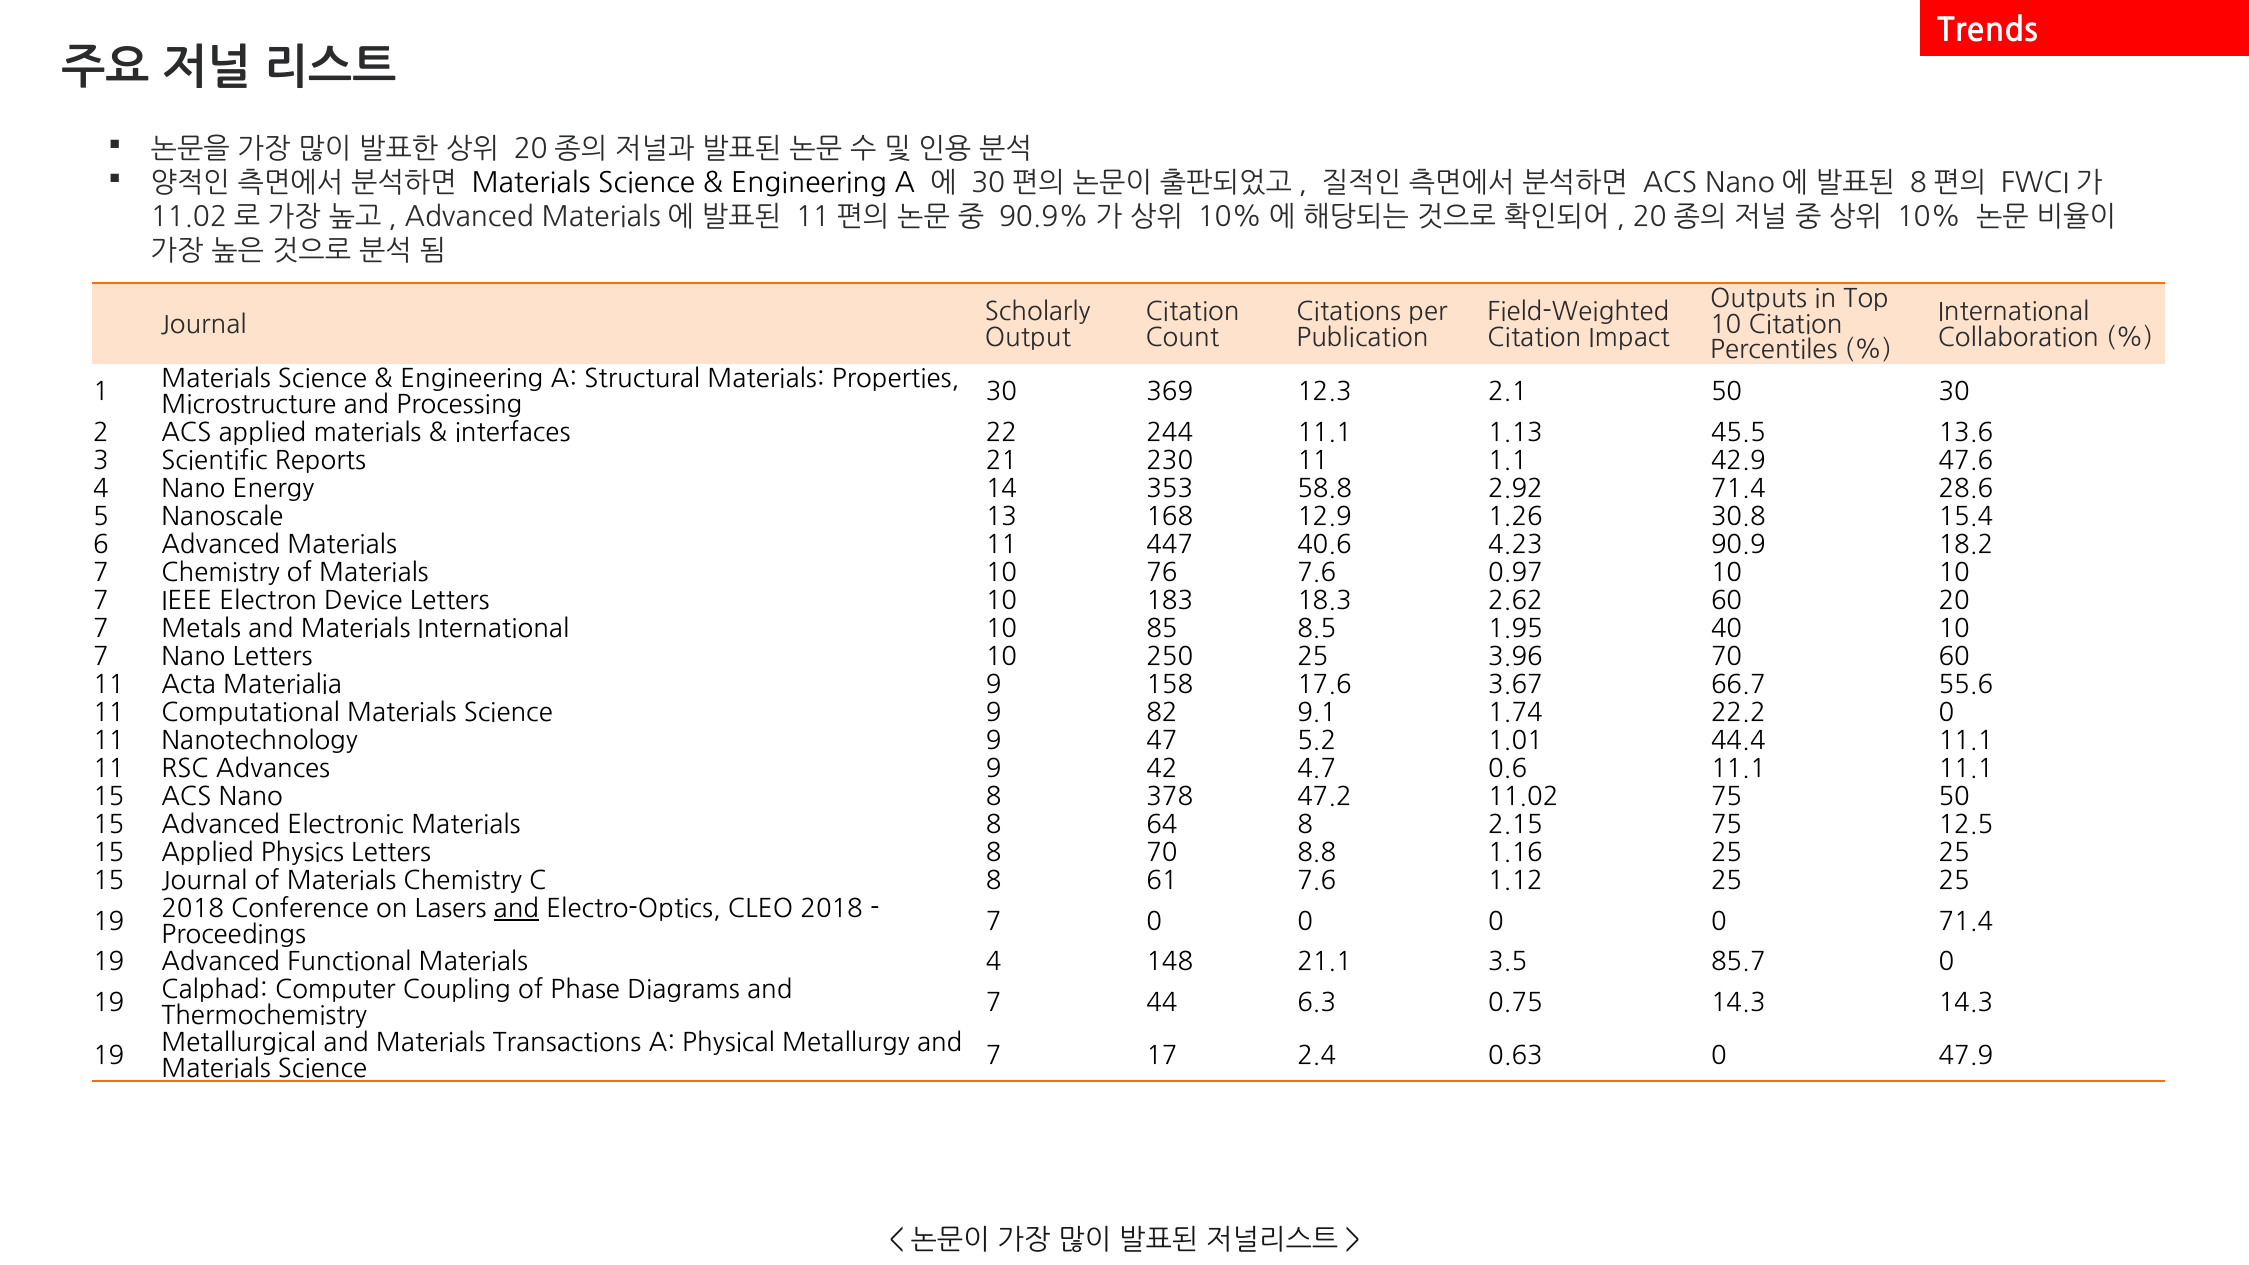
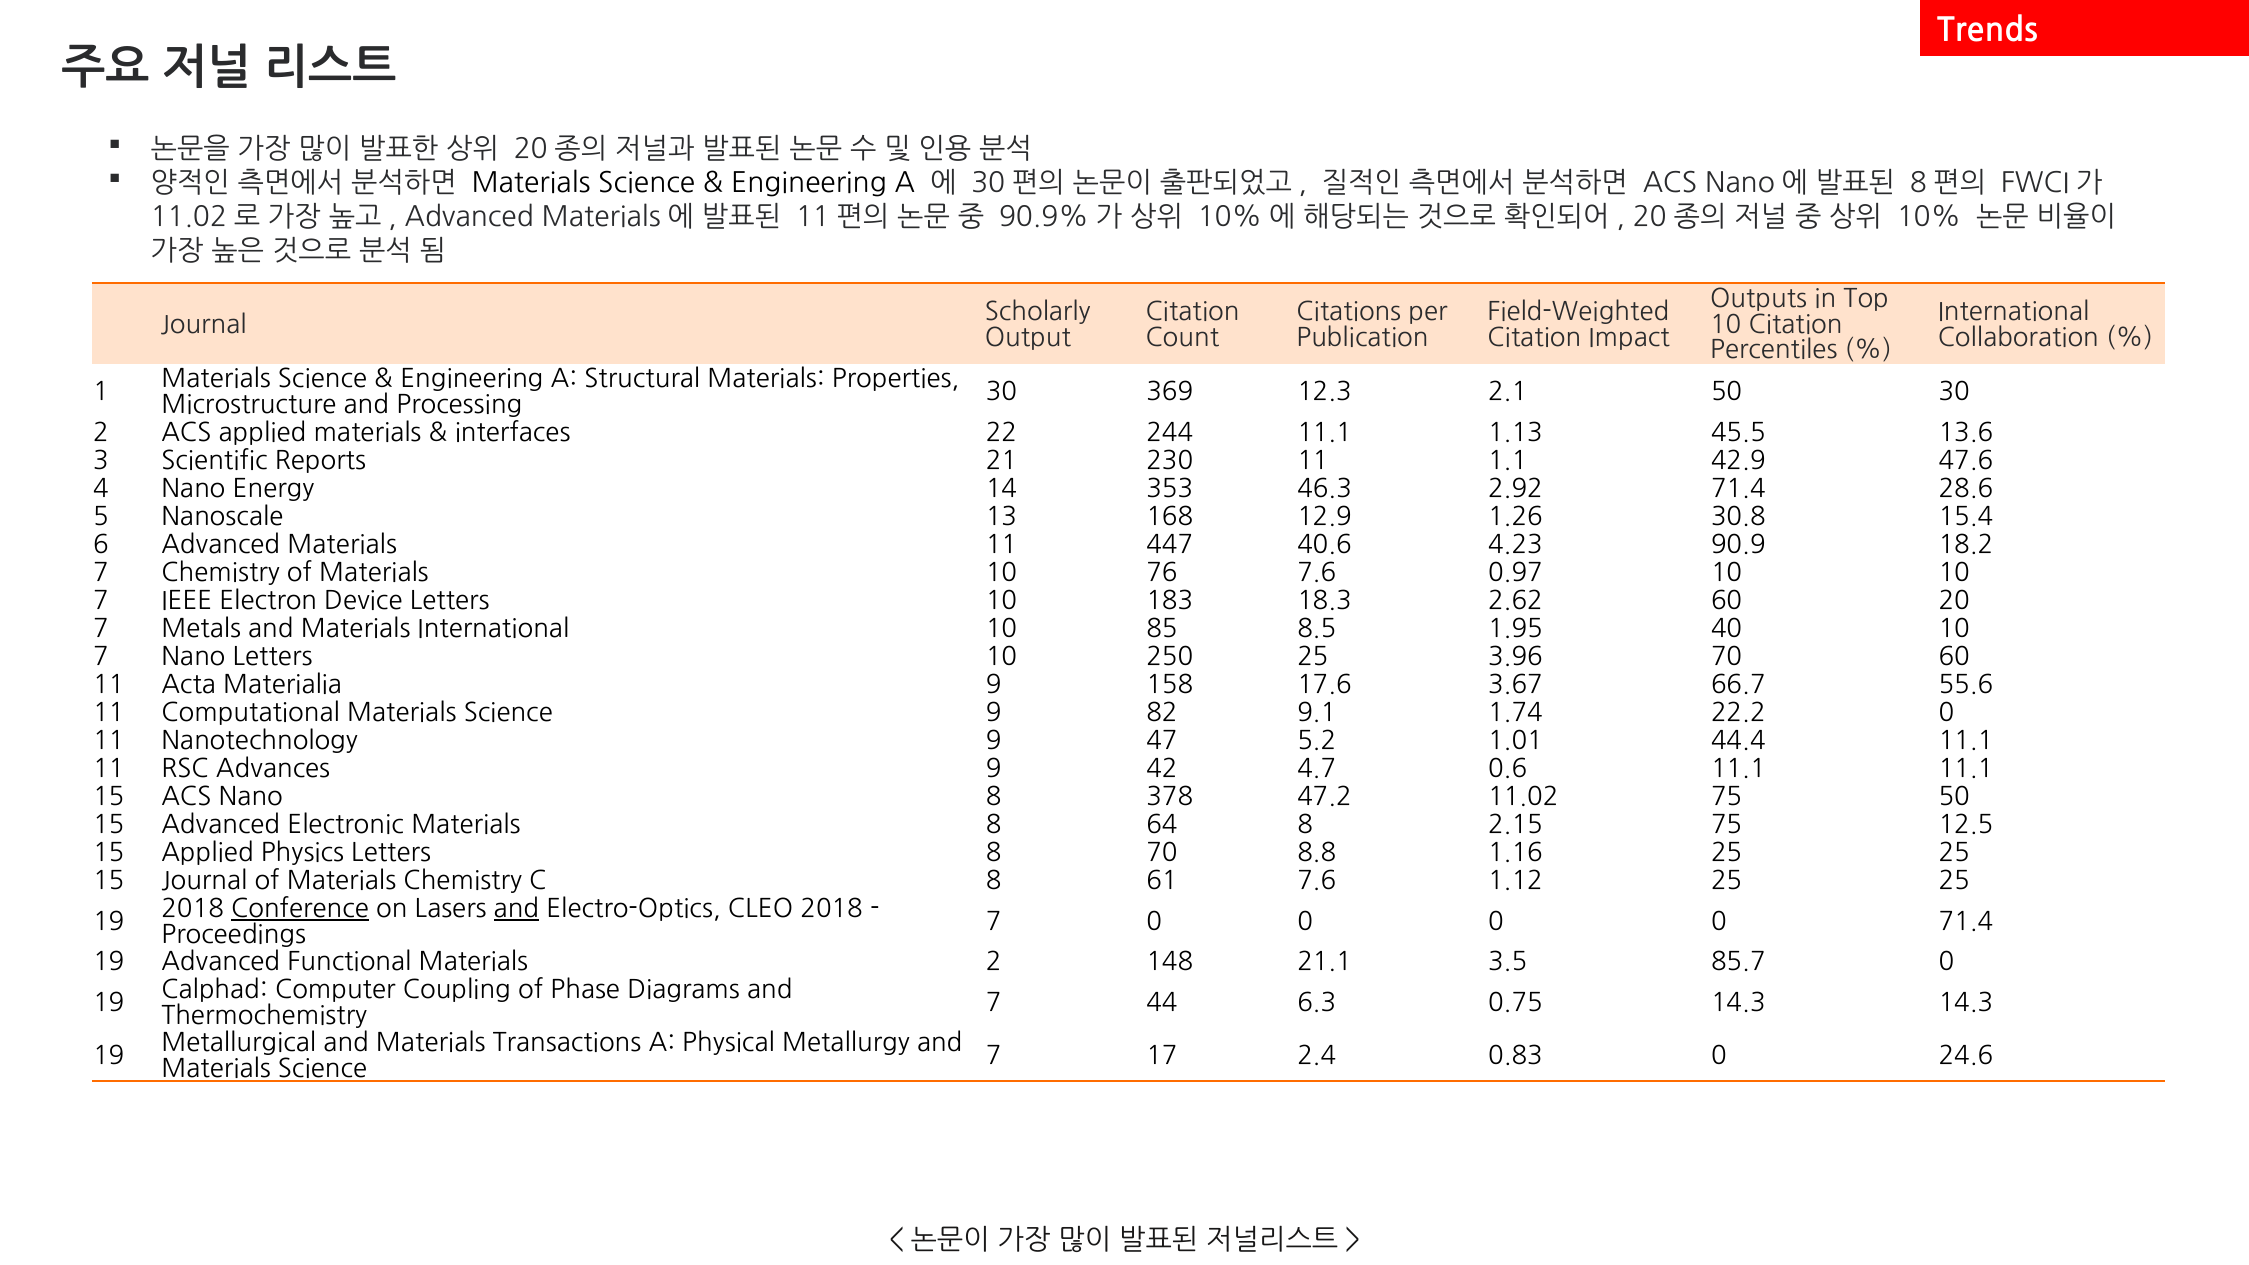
58.8: 58.8 -> 46.3
Conference underline: none -> present
Materials 4: 4 -> 2
0.63: 0.63 -> 0.83
47.9: 47.9 -> 24.6
